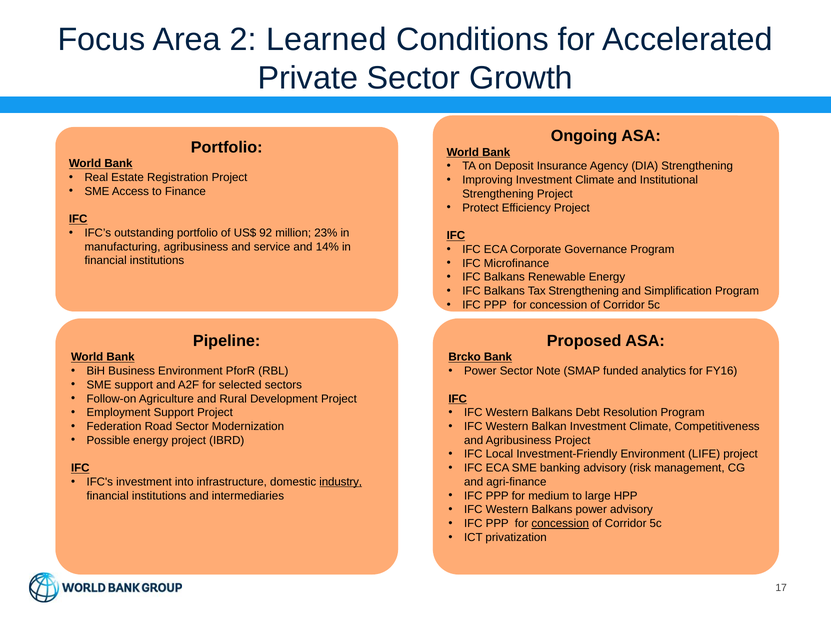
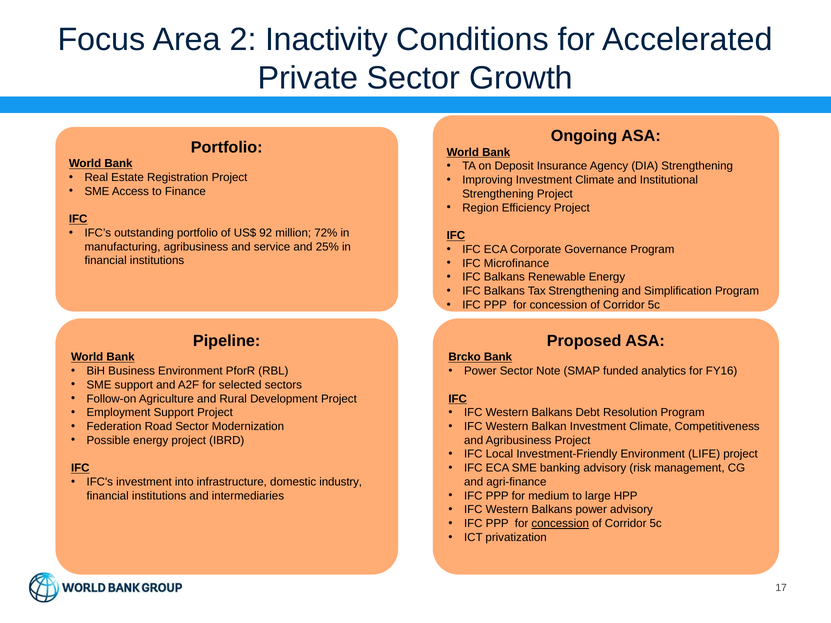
Learned: Learned -> Inactivity
Protect: Protect -> Region
23%: 23% -> 72%
14%: 14% -> 25%
industry underline: present -> none
